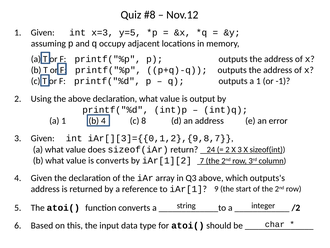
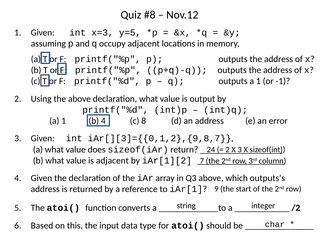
is converts: converts -> adjacent
